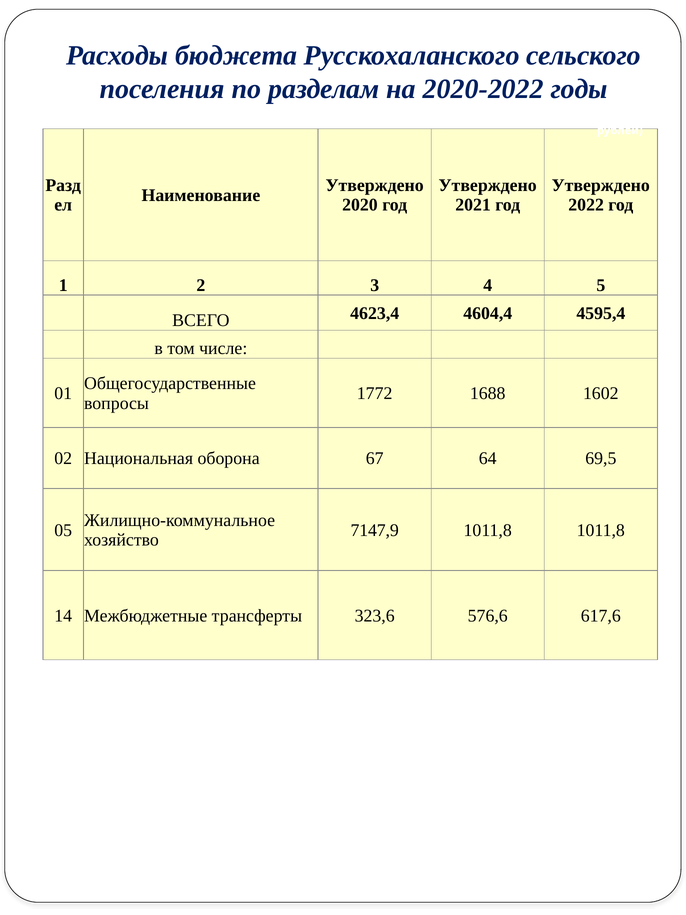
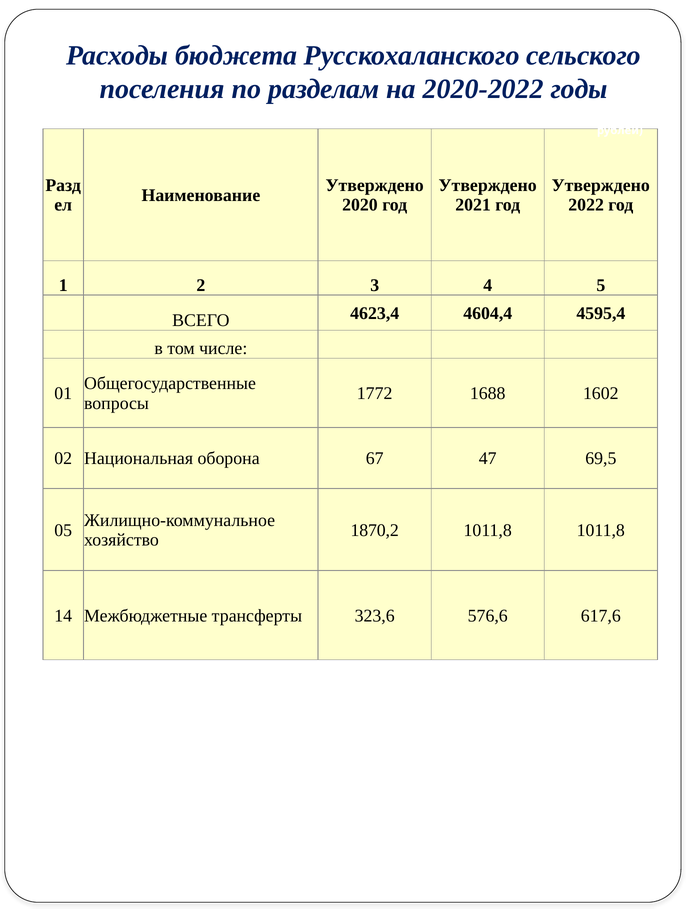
64: 64 -> 47
7147,9: 7147,9 -> 1870,2
